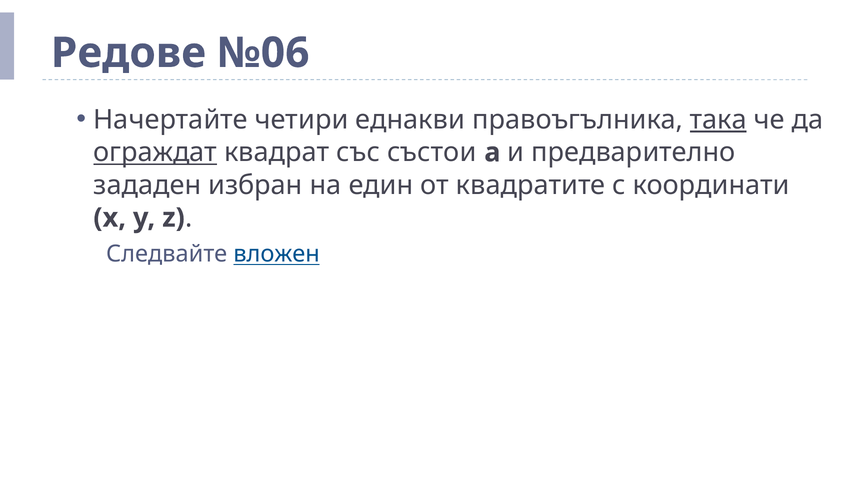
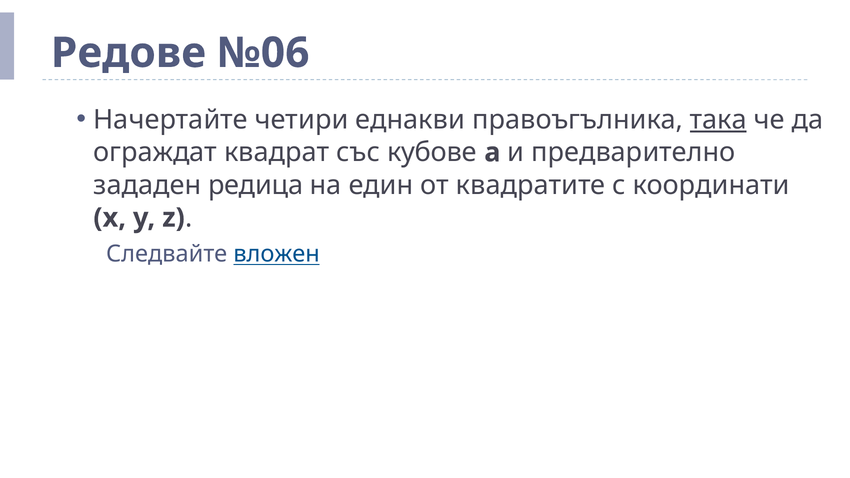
ограждат underline: present -> none
състои: състои -> кубове
избран: избран -> редица
